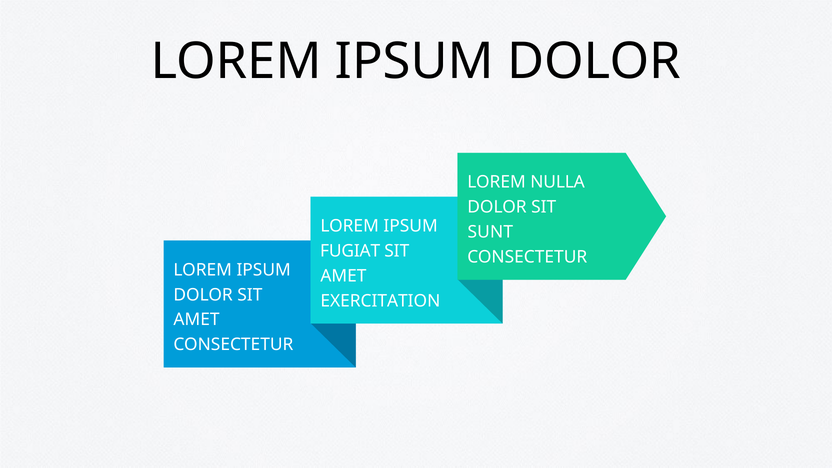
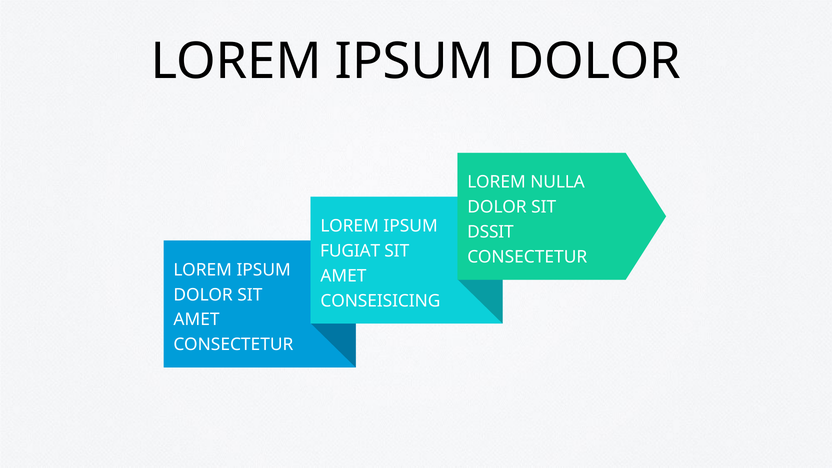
SUNT: SUNT -> DSSIT
EXERCITATION: EXERCITATION -> CONSEISICING
